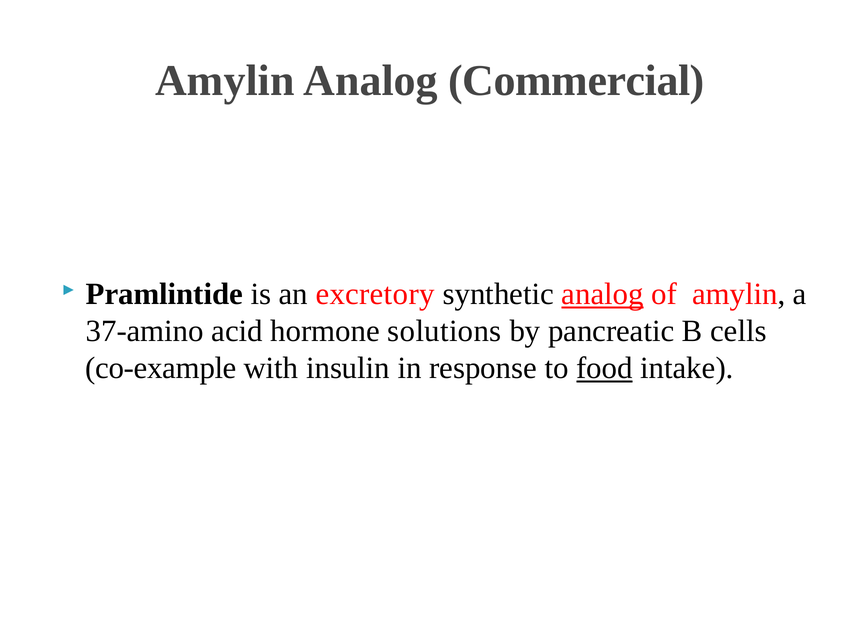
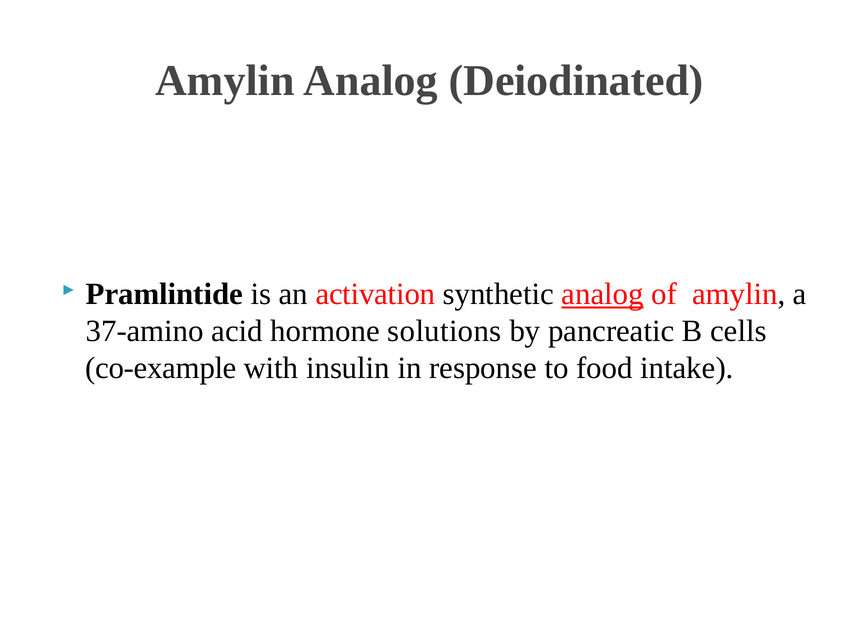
Commercial: Commercial -> Deiodinated
excretory: excretory -> activation
food underline: present -> none
